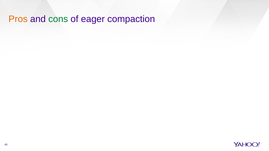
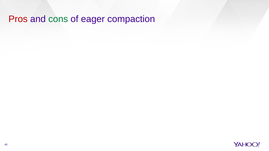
Pros colour: orange -> red
